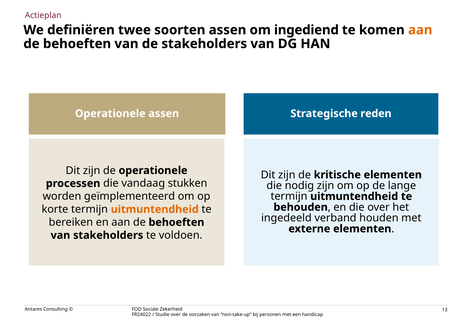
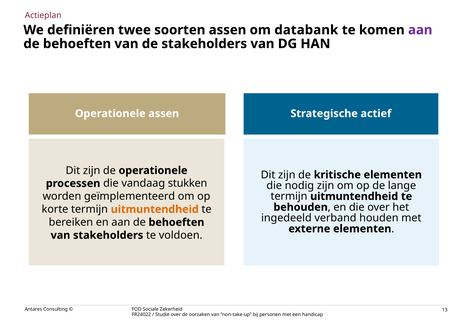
ingediend: ingediend -> databank
aan at (420, 30) colour: orange -> purple
reden: reden -> actief
